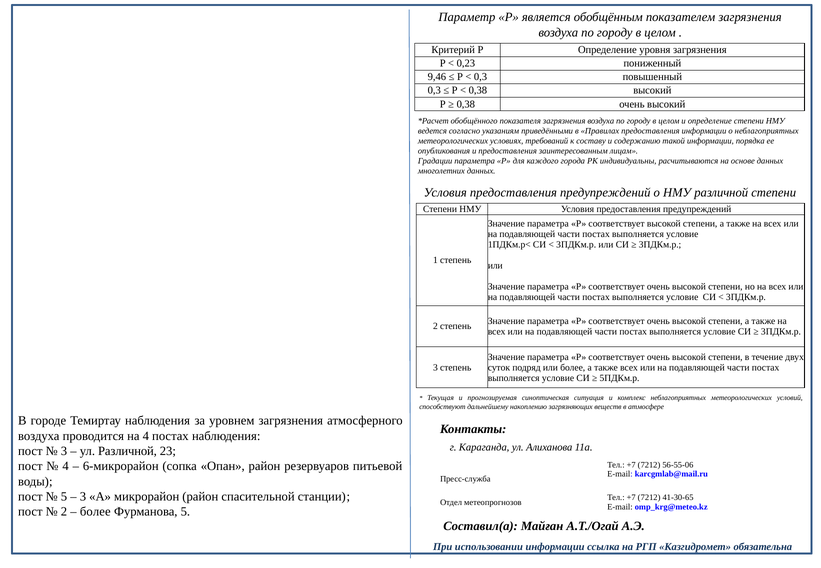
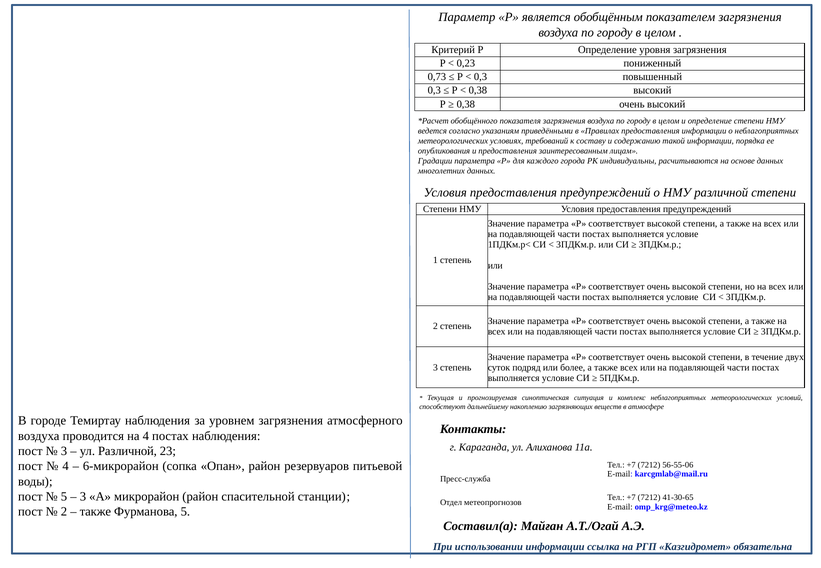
9,46: 9,46 -> 0,73
более at (95, 512): более -> также
